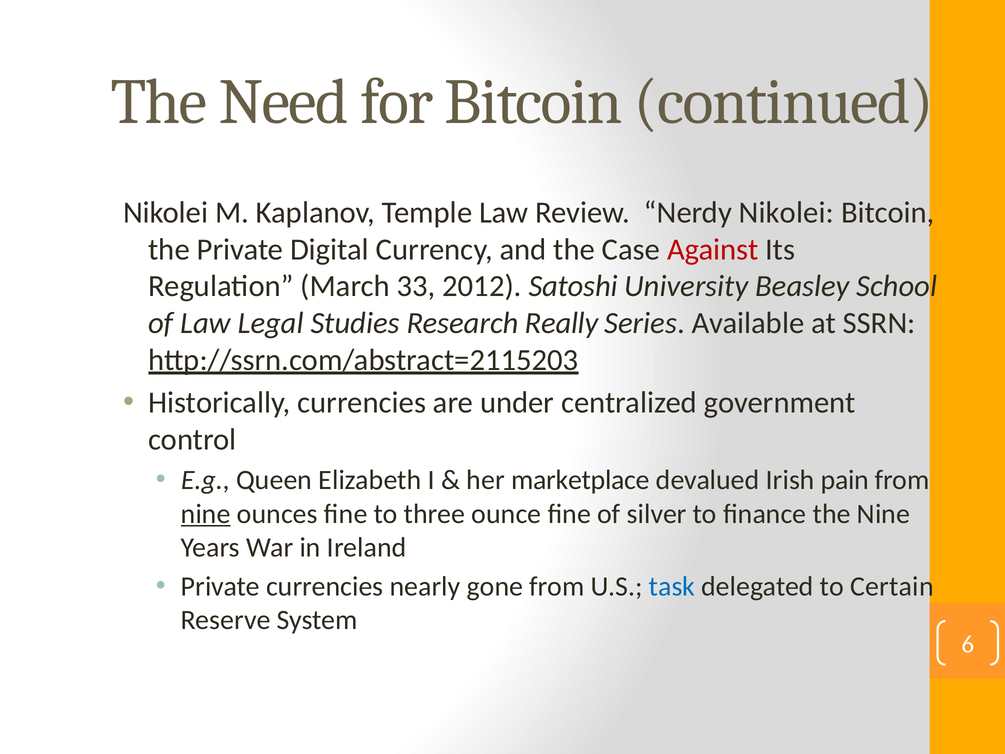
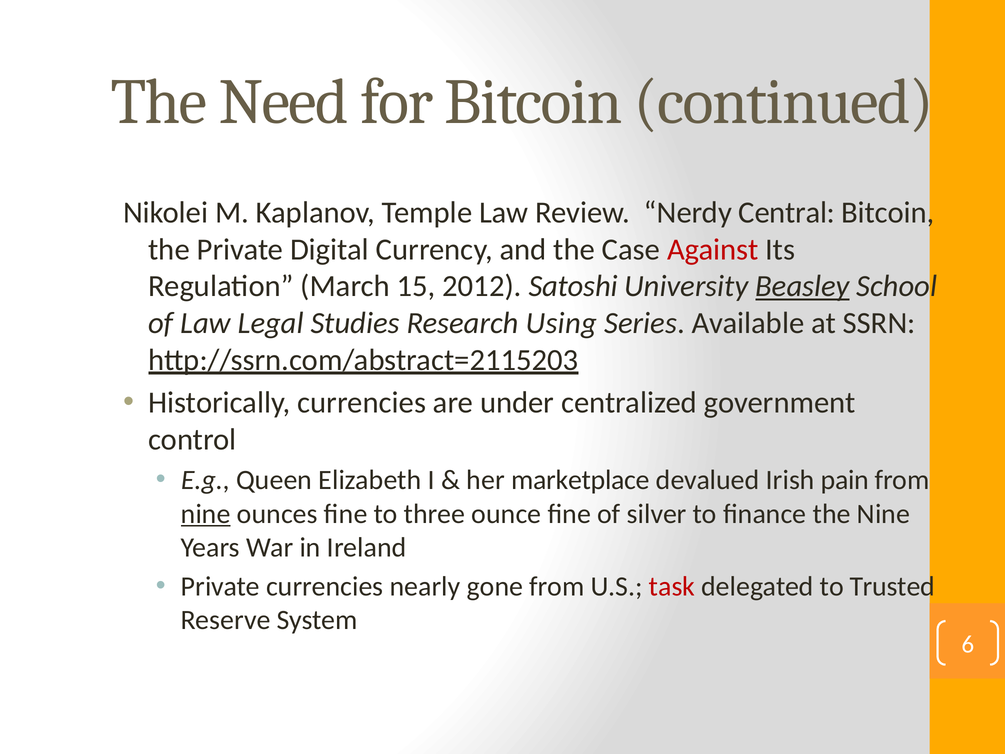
Nerdy Nikolei: Nikolei -> Central
33: 33 -> 15
Beasley underline: none -> present
Really: Really -> Using
task colour: blue -> red
Certain: Certain -> Trusted
